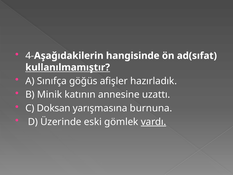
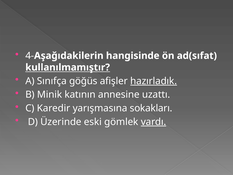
hazırladık underline: none -> present
Doksan: Doksan -> Karedir
burnuna: burnuna -> sokakları
